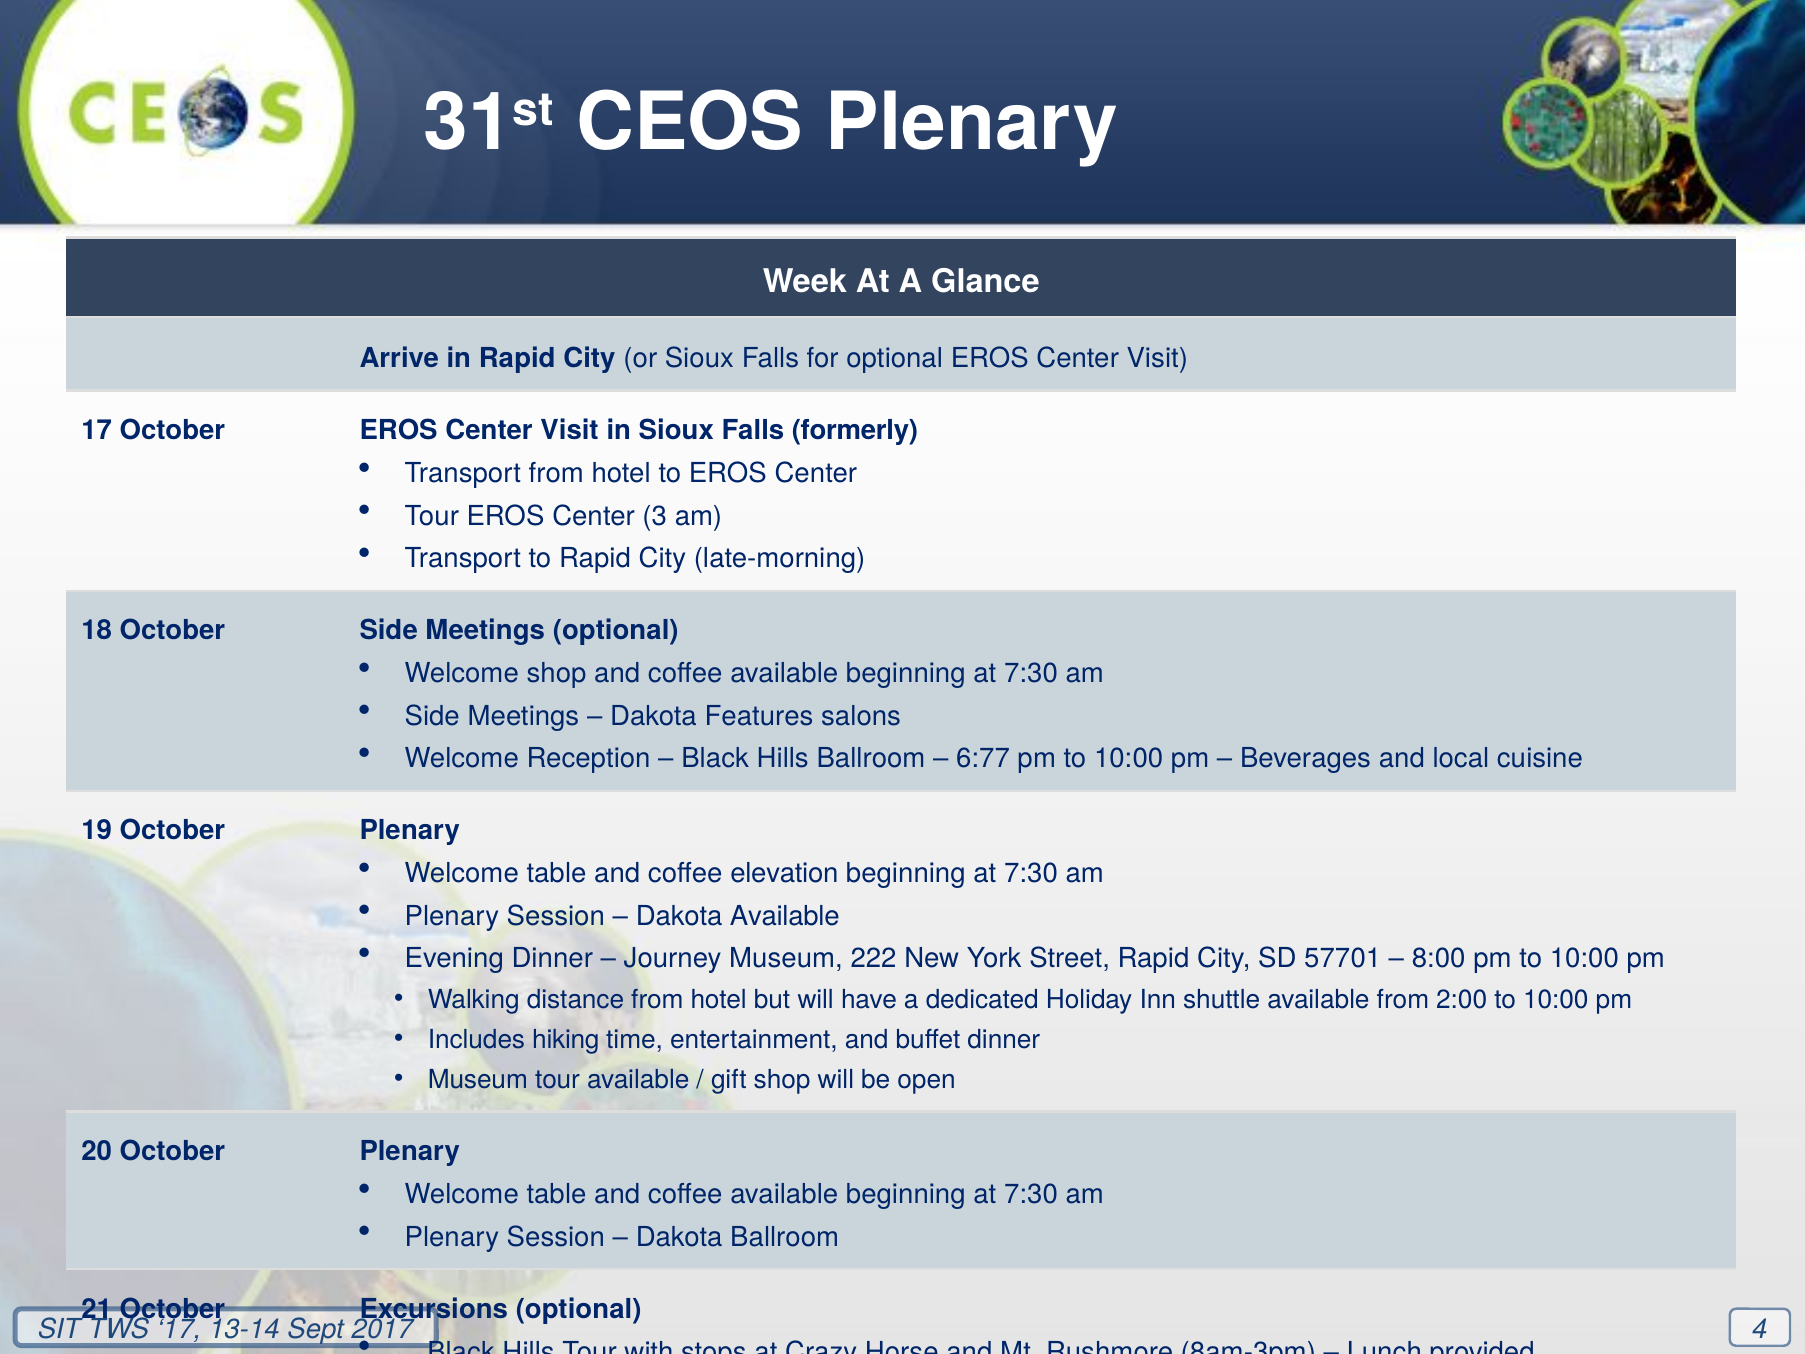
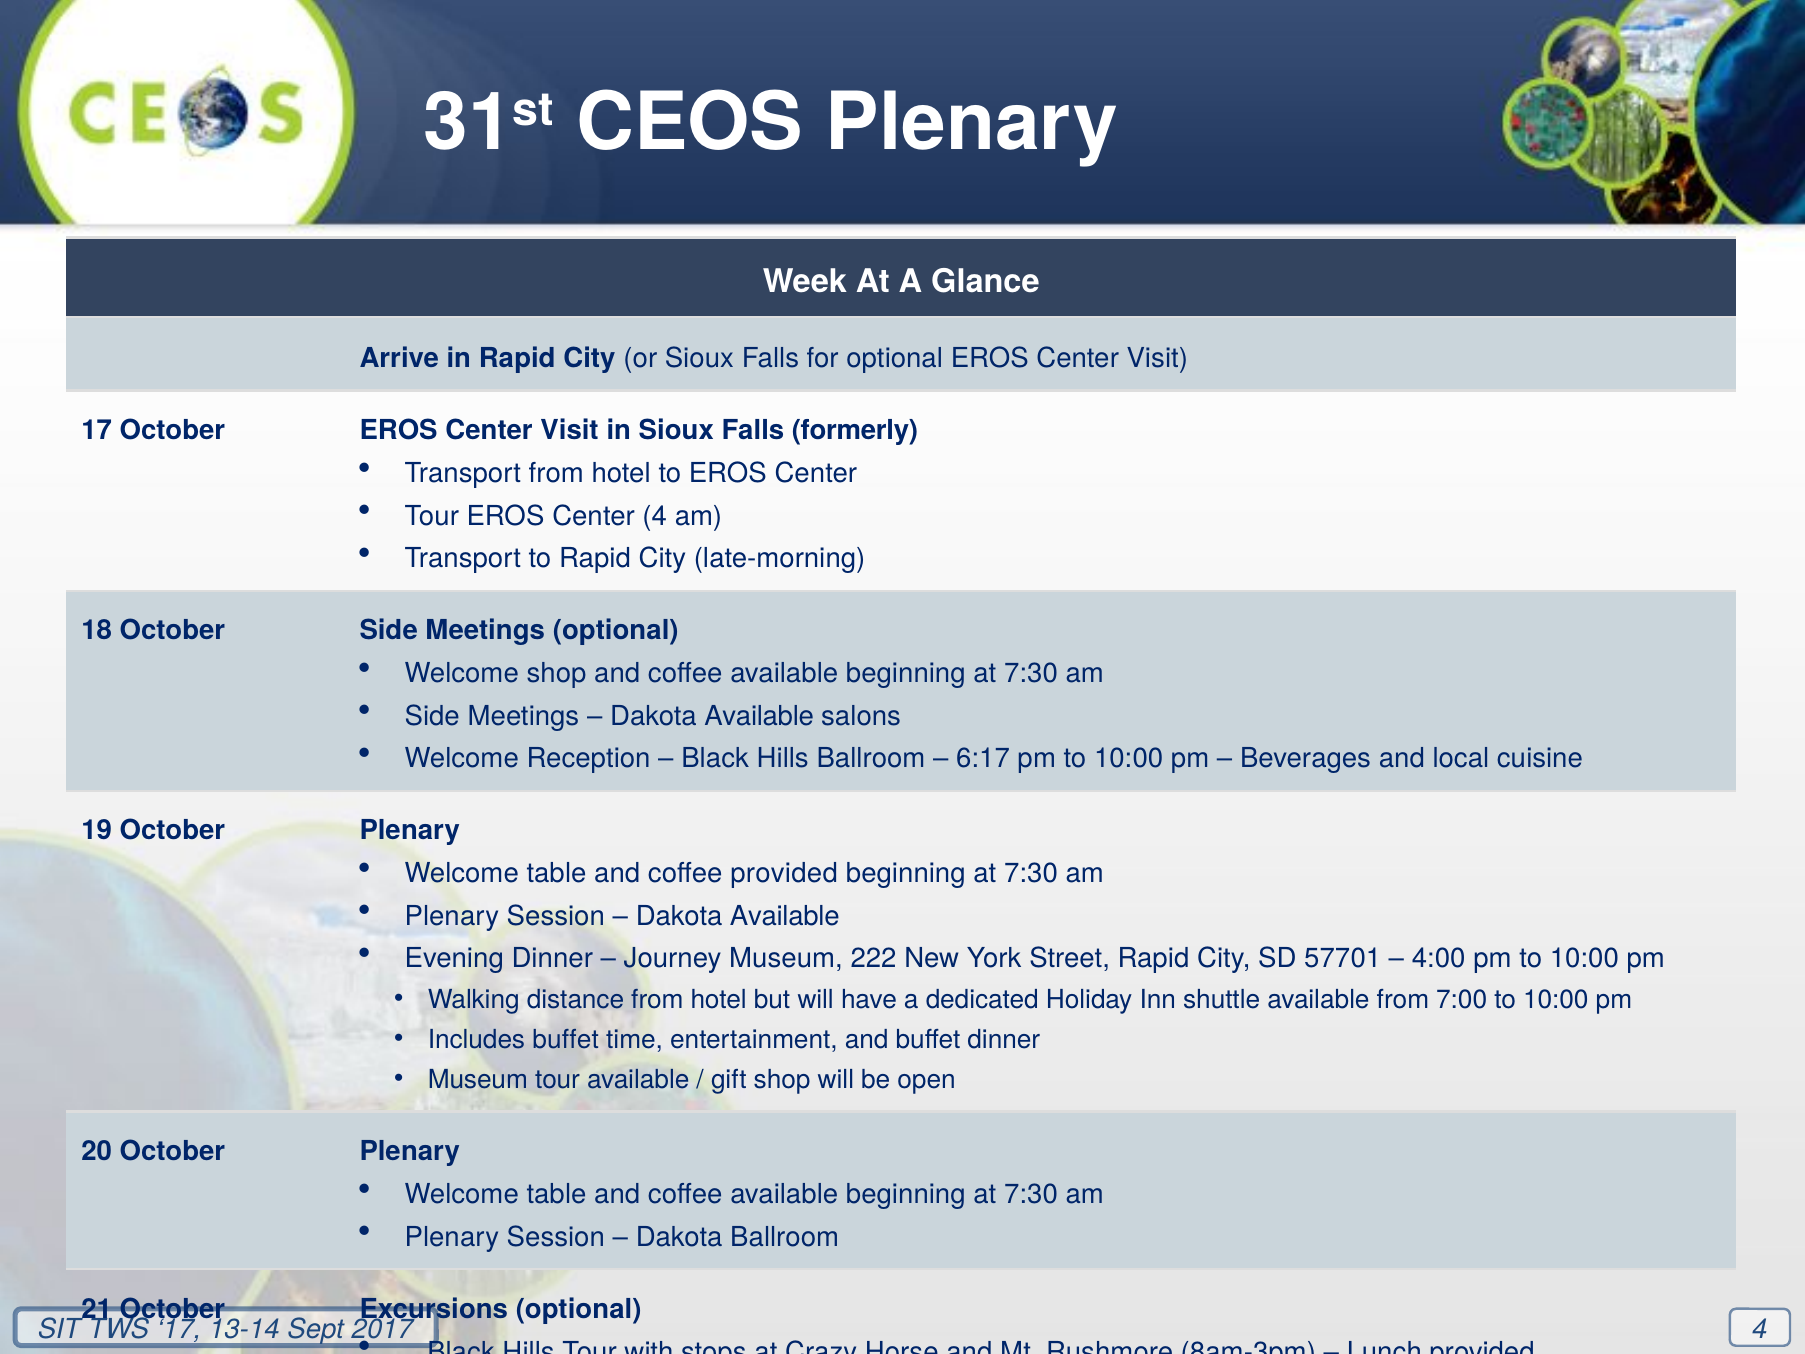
Center 3: 3 -> 4
Features at (759, 716): Features -> Available
6:77: 6:77 -> 6:17
coffee elevation: elevation -> provided
8:00: 8:00 -> 4:00
2:00: 2:00 -> 7:00
Includes hiking: hiking -> buffet
